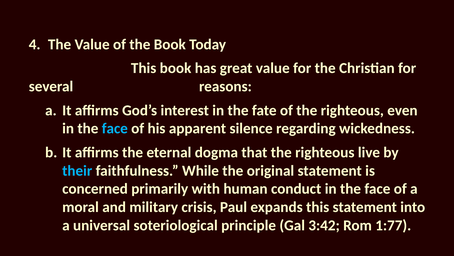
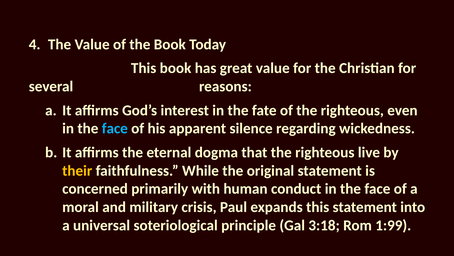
their colour: light blue -> yellow
3:42: 3:42 -> 3:18
1:77: 1:77 -> 1:99
